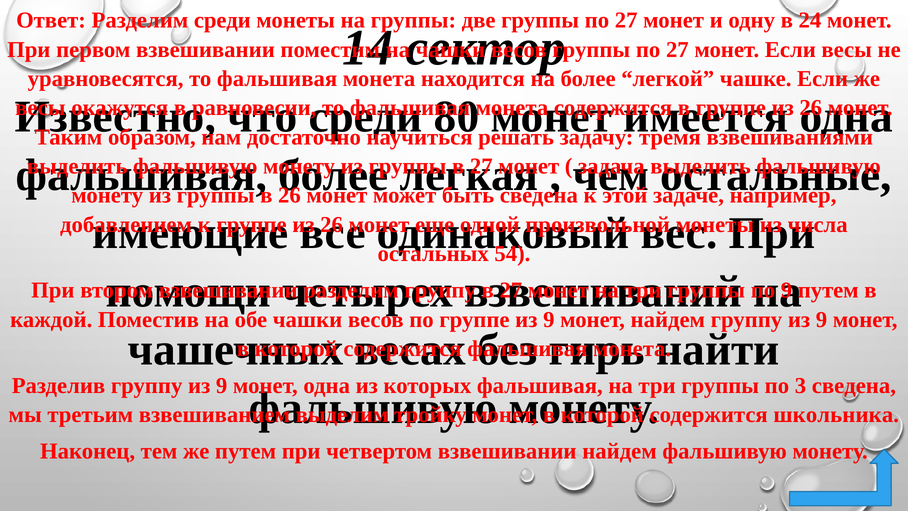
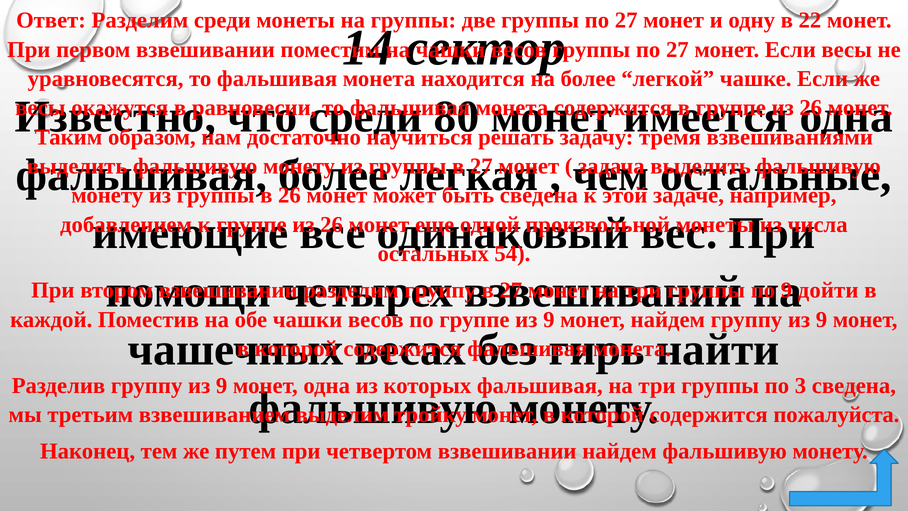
24: 24 -> 22
путем at (828, 290): путем -> дойти
школьника: школьника -> пожалуйста
